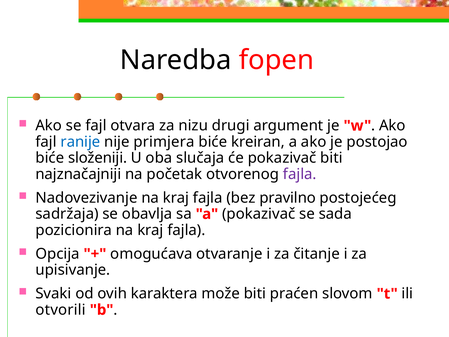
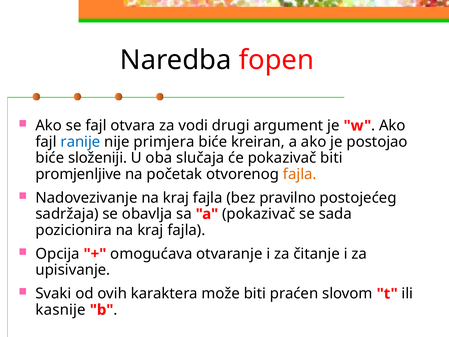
nizu: nizu -> vodi
najznačajniji: najznačajniji -> promjenljive
fajla at (300, 174) colour: purple -> orange
otvorili: otvorili -> kasnije
